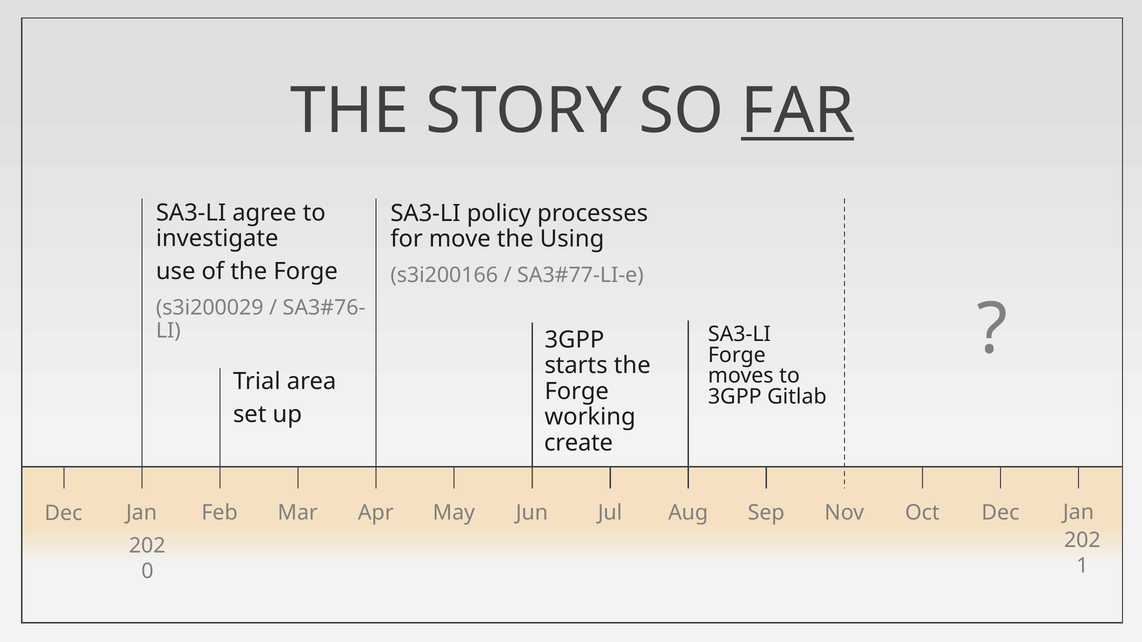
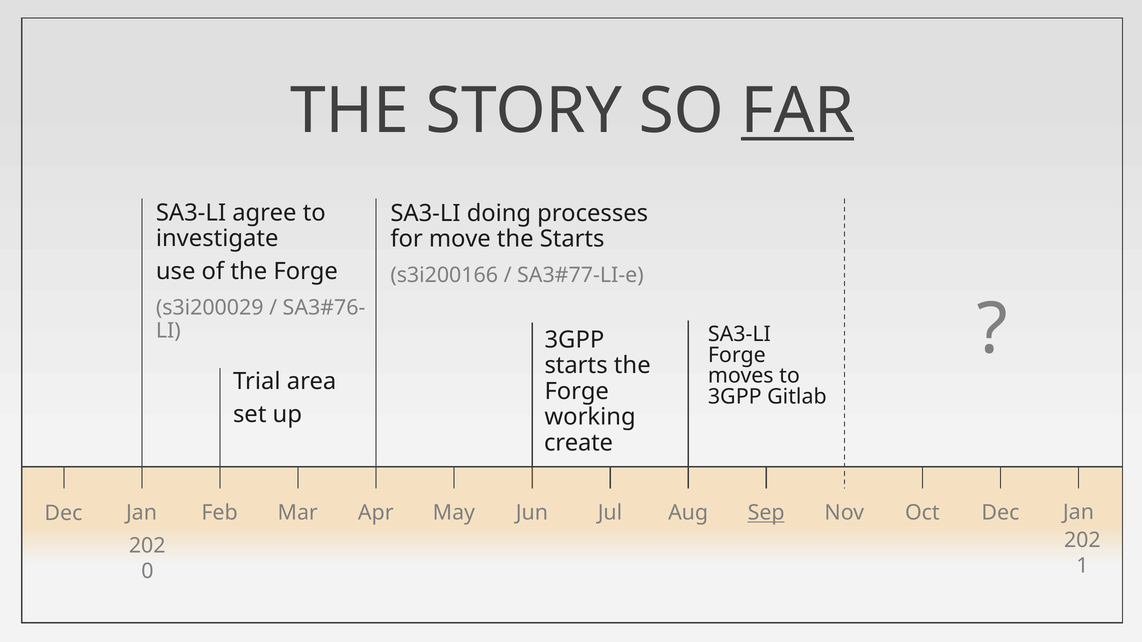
policy: policy -> doing
the Using: Using -> Starts
Sep underline: none -> present
